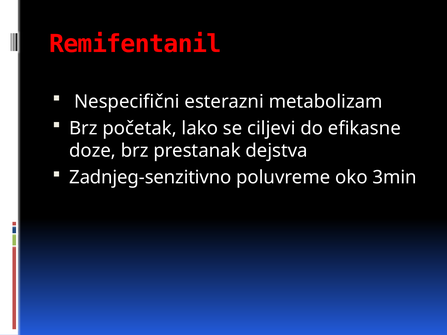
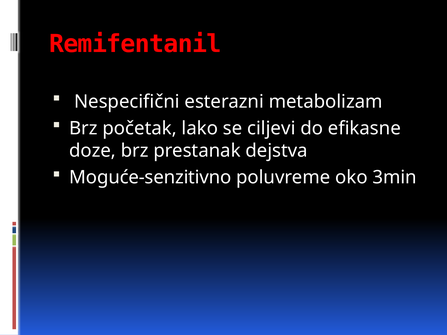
Zadnjeg-senzitivno: Zadnjeg-senzitivno -> Moguće-senzitivno
